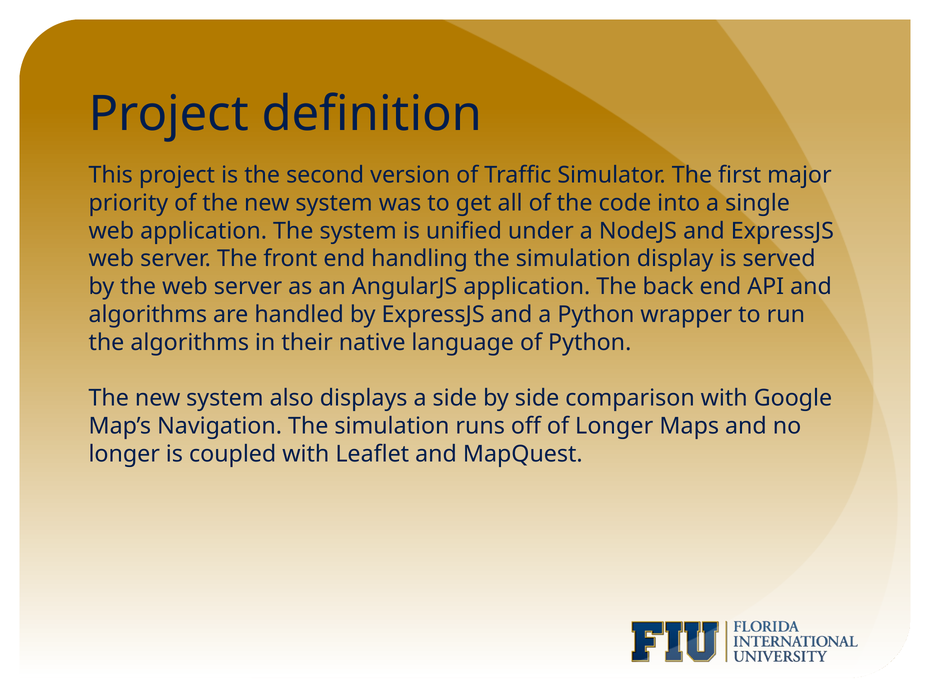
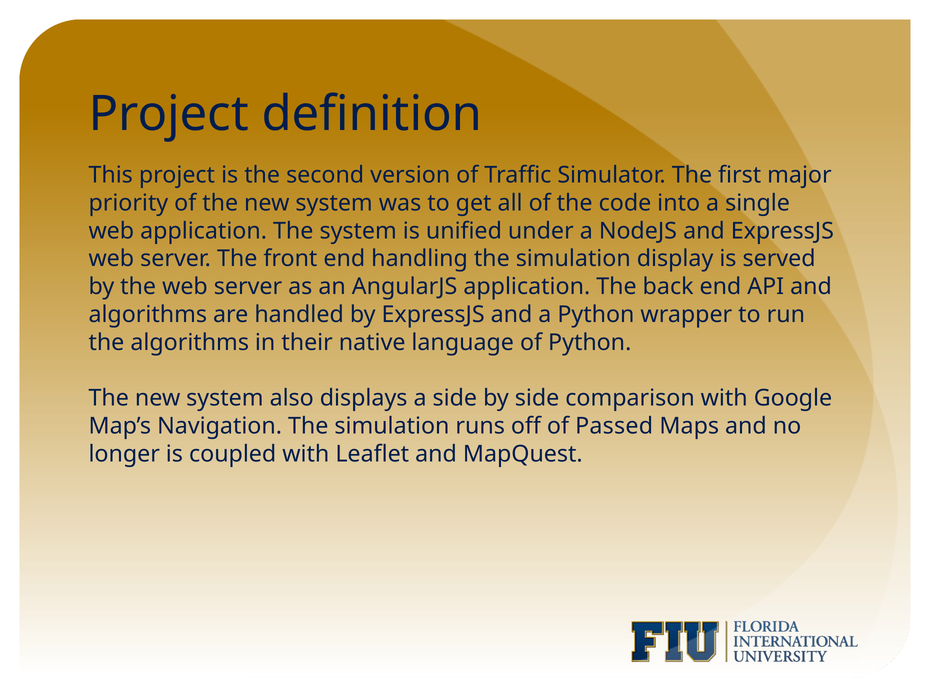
of Longer: Longer -> Passed
